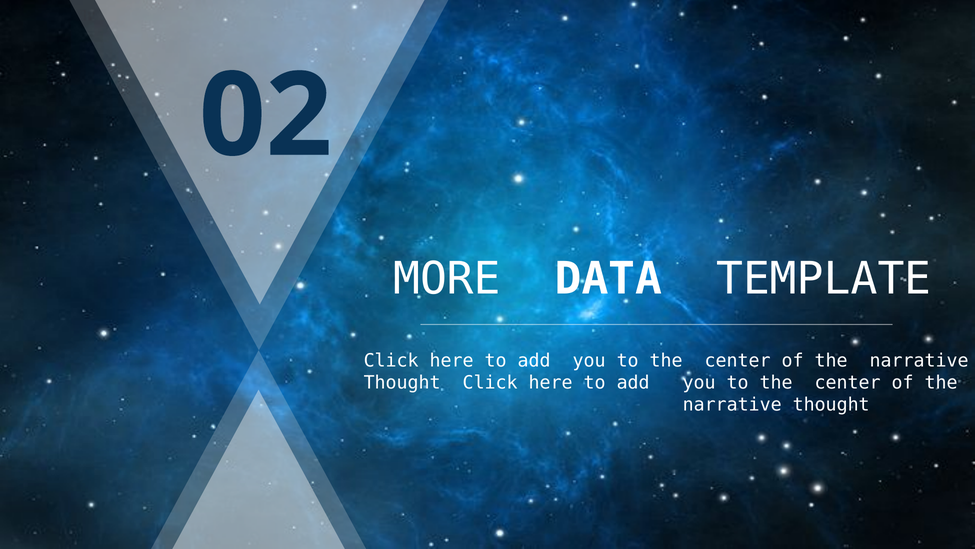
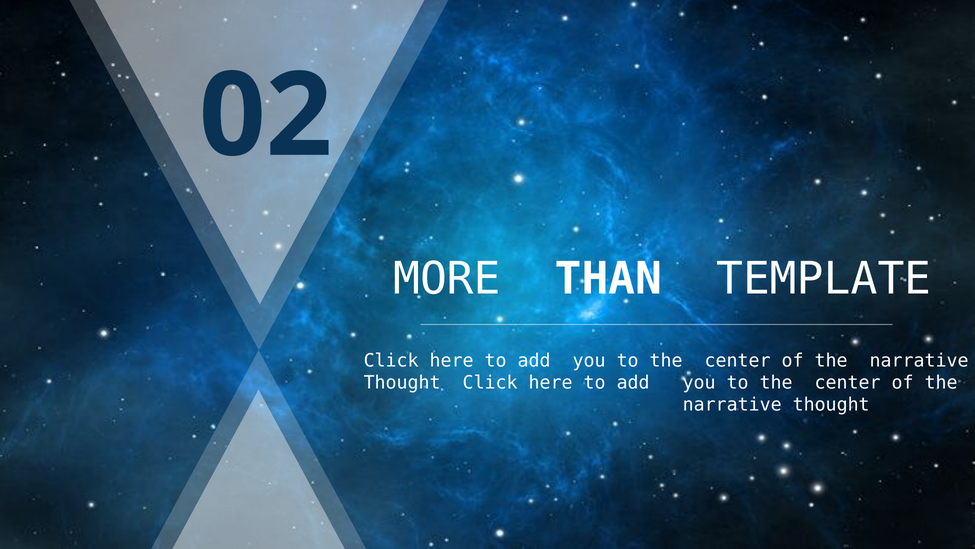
DATA: DATA -> THAN
